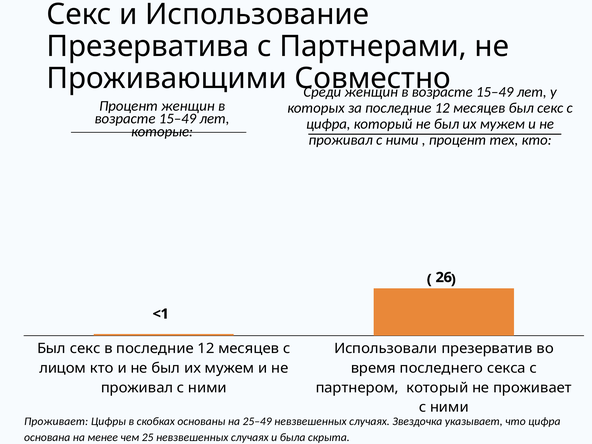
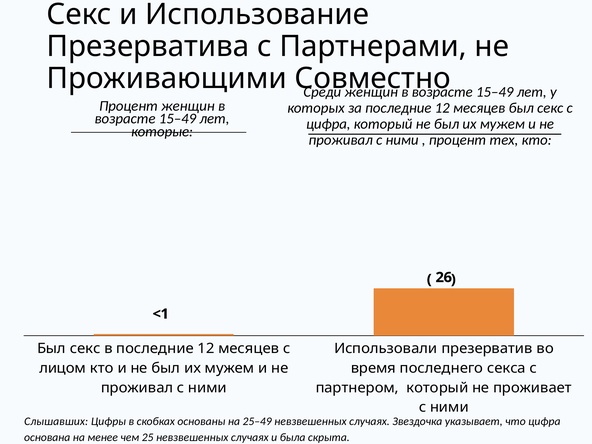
Проживает at (56, 422): Проживает -> Слышавших
